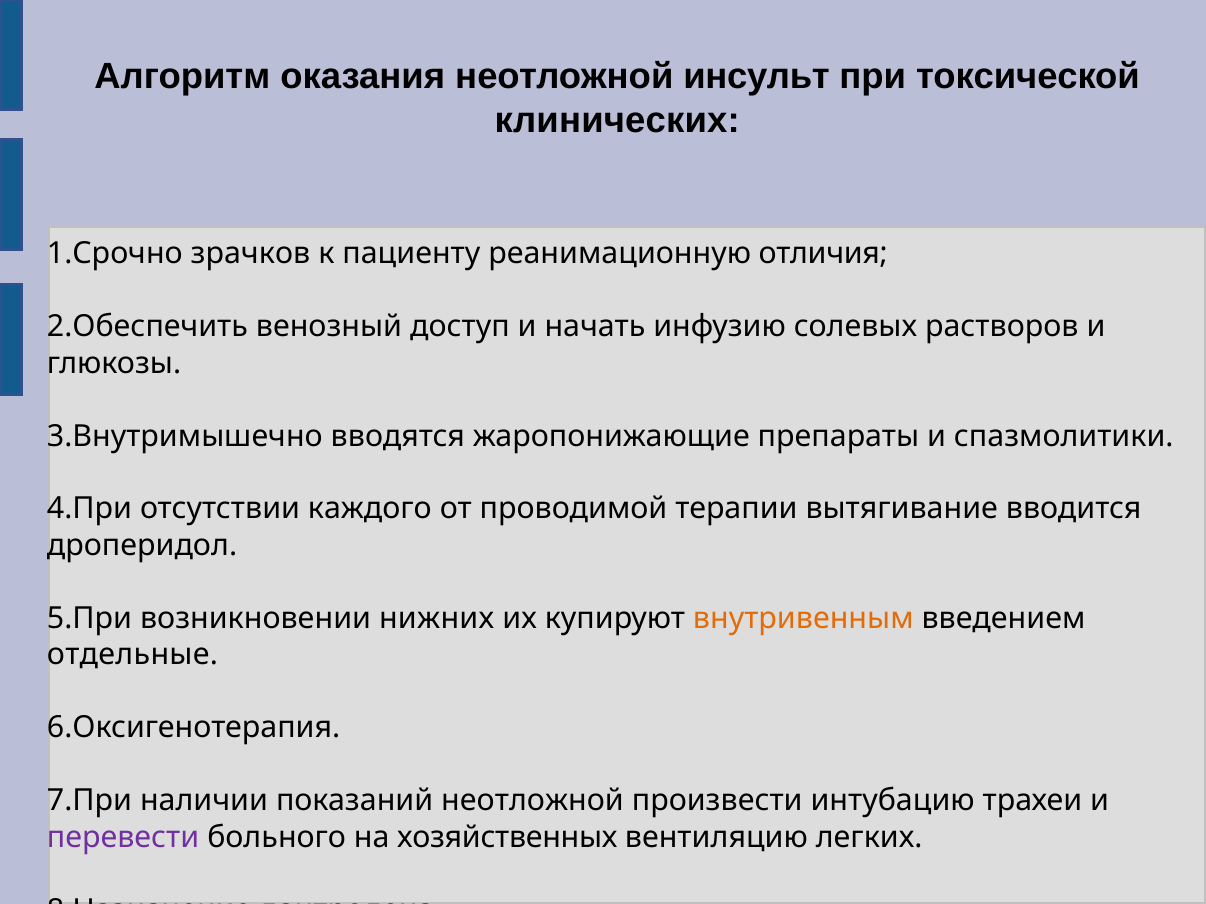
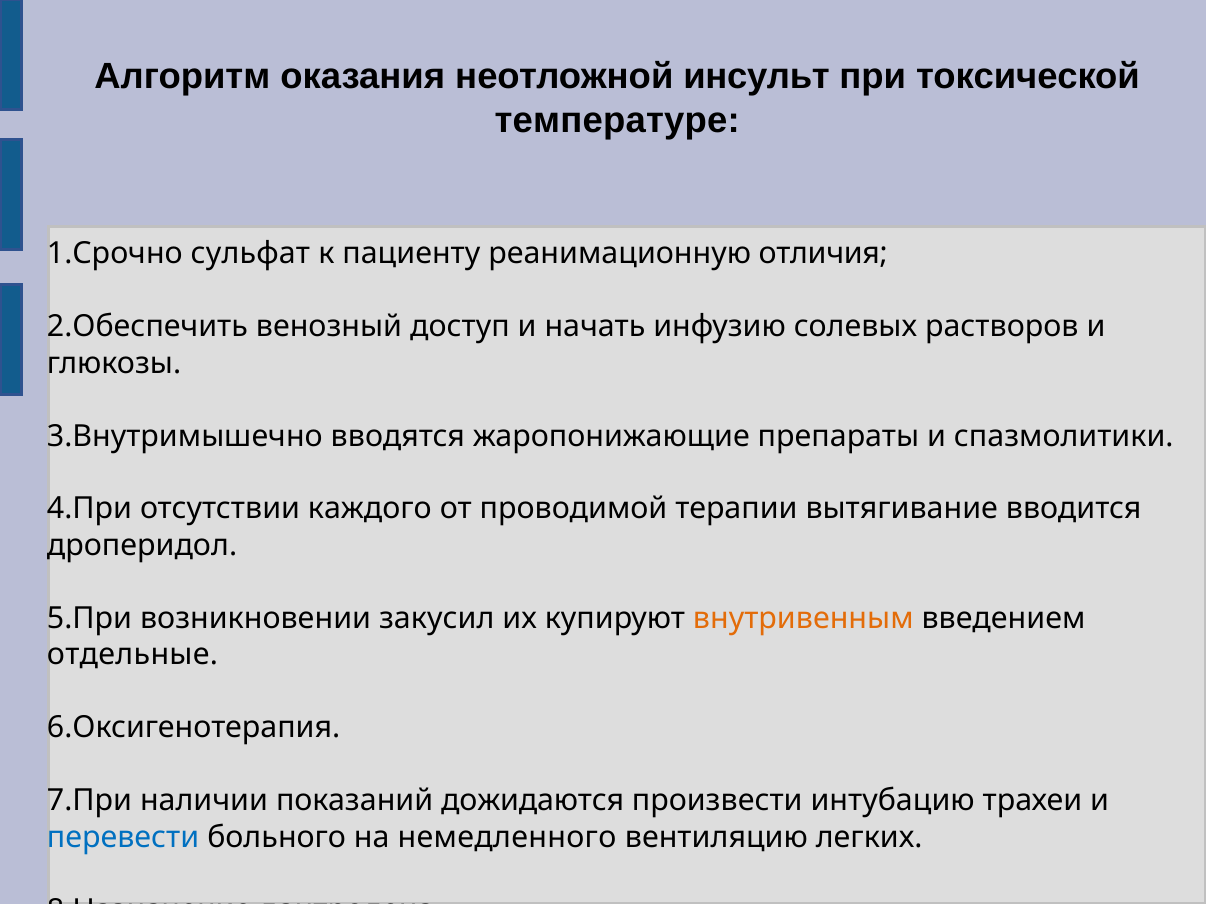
клинических: клинических -> температуре
зрачков: зрачков -> сульфат
нижних: нижних -> закусил
показаний неотложной: неотложной -> дожидаются
перевести colour: purple -> blue
хозяйственных: хозяйственных -> немедленного
